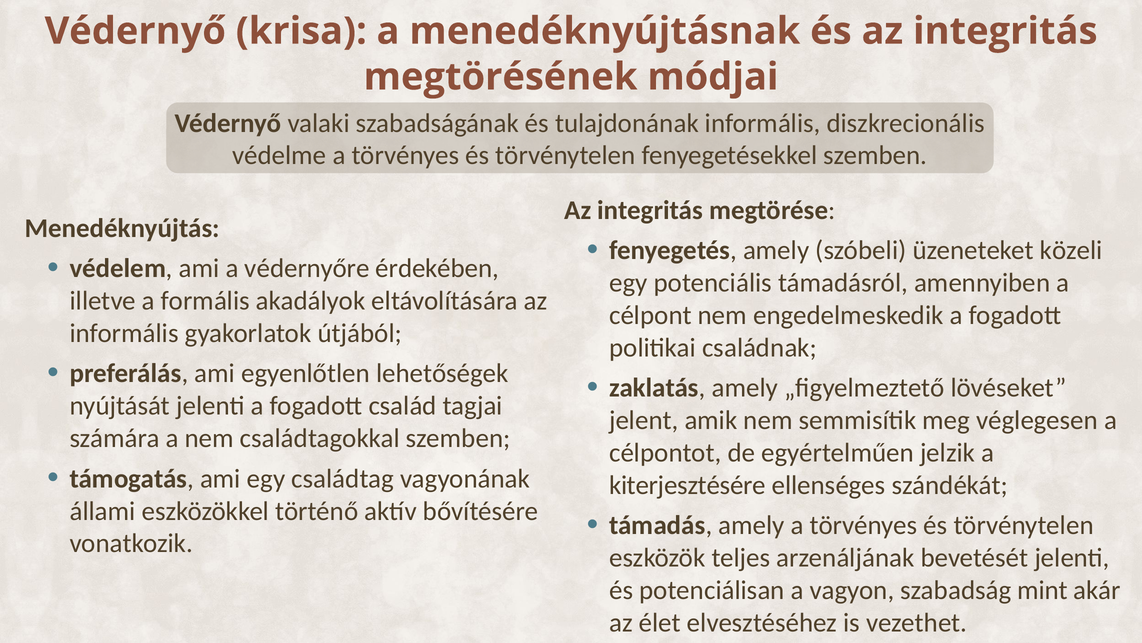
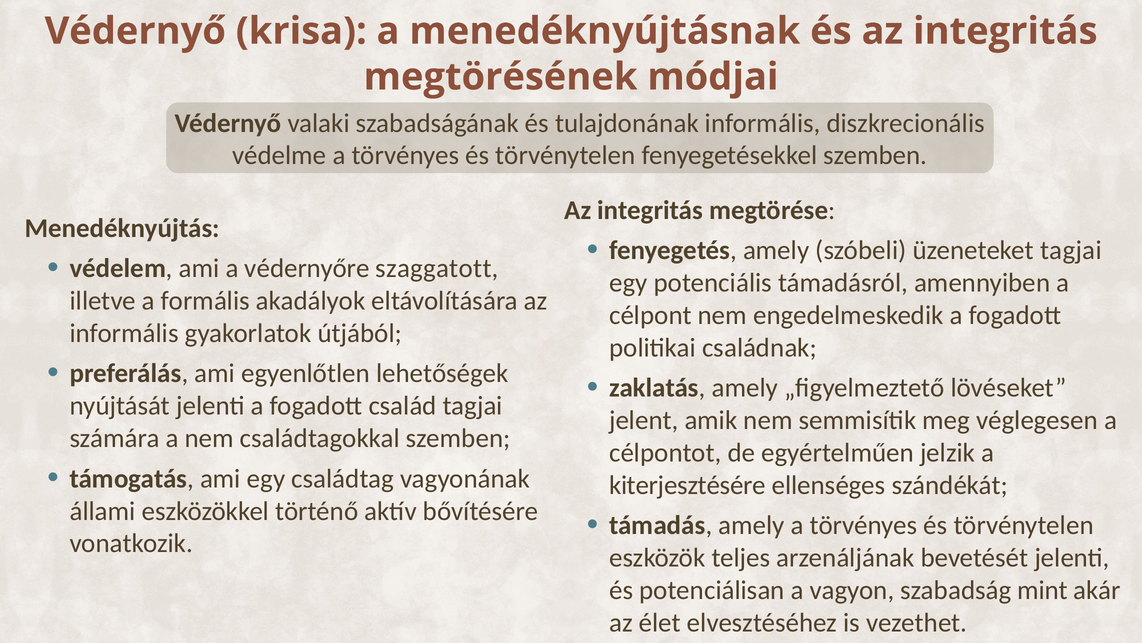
üzeneteket közeli: közeli -> tagjai
érdekében: érdekében -> szaggatott
